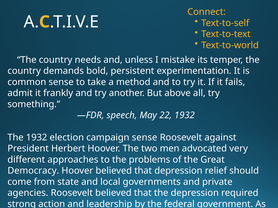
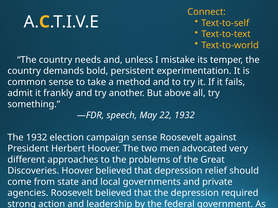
Democracy: Democracy -> Discoveries
